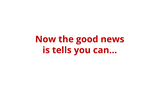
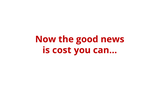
tells: tells -> cost
